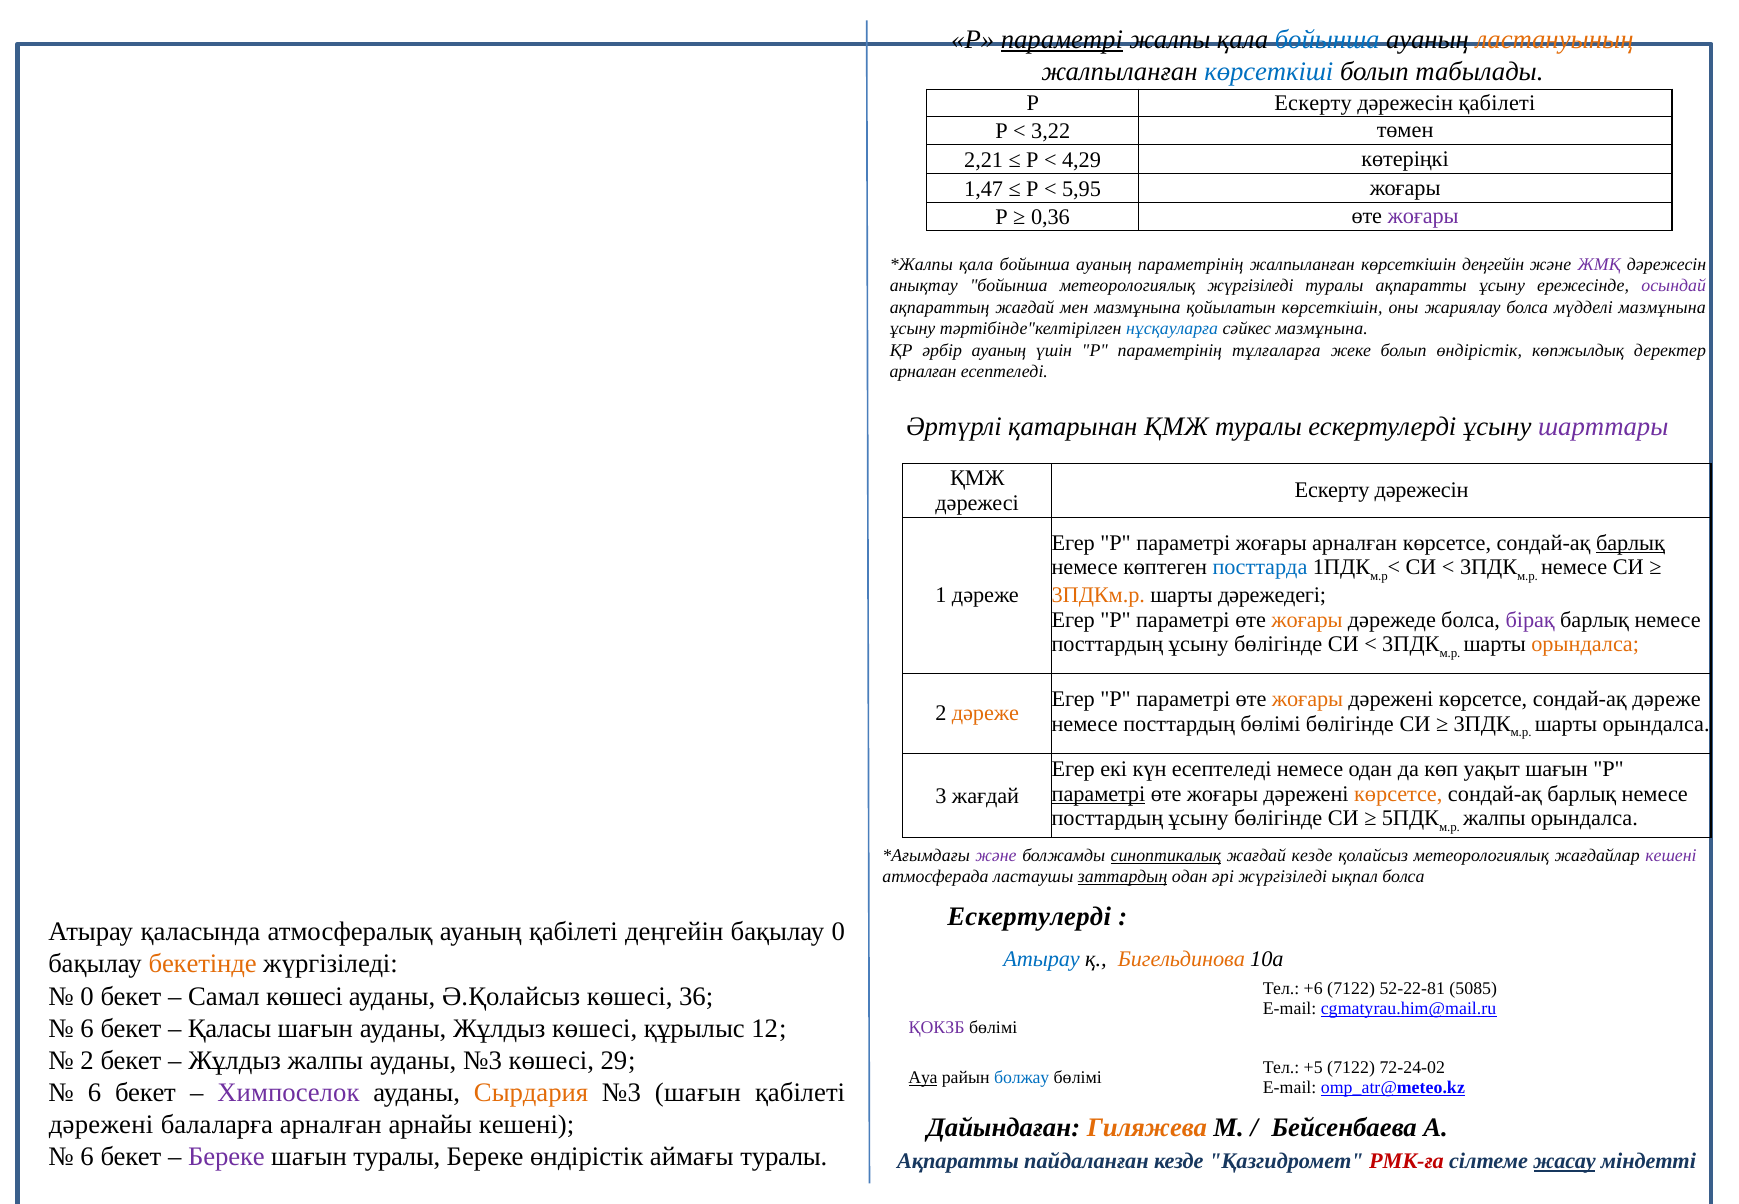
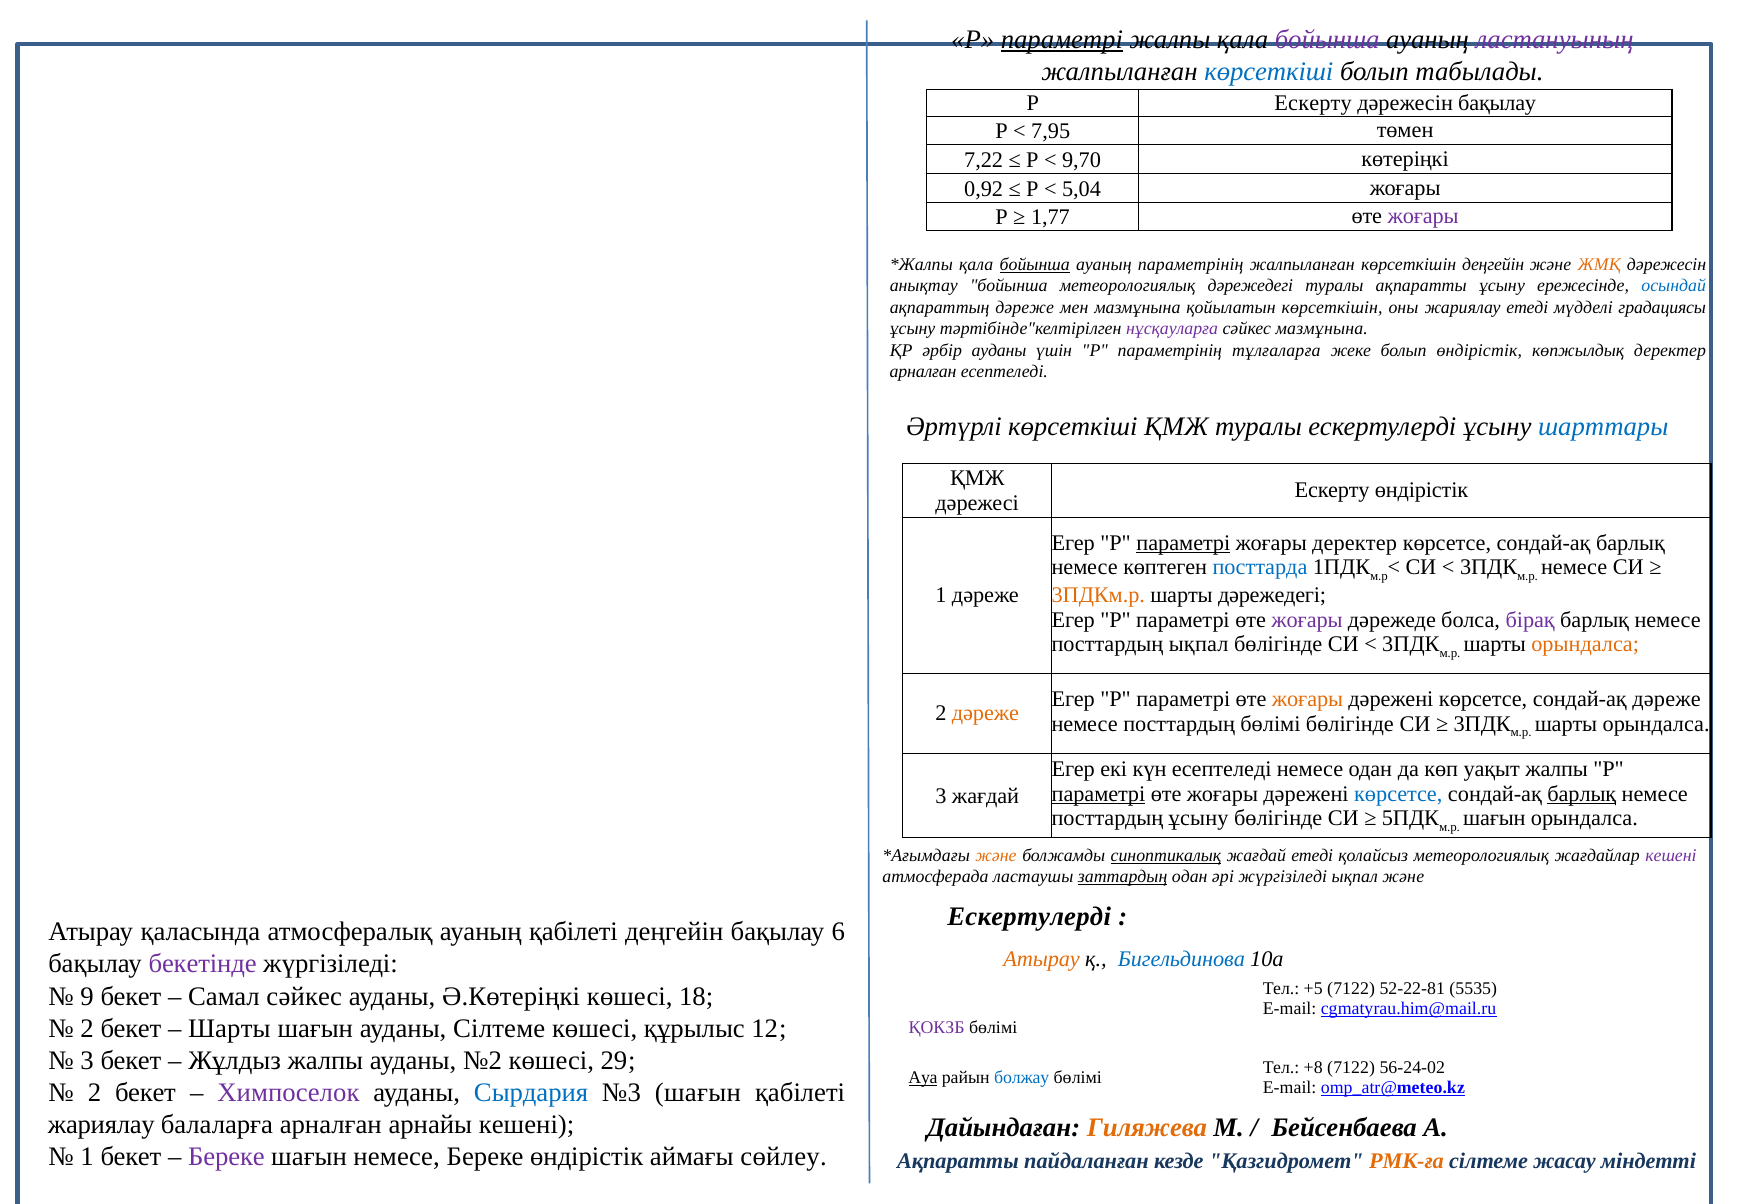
бойынша at (1327, 39) colour: blue -> purple
ластануының colour: orange -> purple
дәрежесін қабілеті: қабілеті -> бақылау
3,22: 3,22 -> 7,95
2,21: 2,21 -> 7,22
4,29: 4,29 -> 9,70
1,47: 1,47 -> 0,92
5,95: 5,95 -> 5,04
0,36: 0,36 -> 1,77
бойынша at (1035, 265) underline: none -> present
ЖМҚ colour: purple -> orange
метеорологиялық жүргізіледі: жүргізіледі -> дәрежедегі
осындай colour: purple -> blue
ақпараттың жағдай: жағдай -> дәреже
жариялау болса: болса -> етеді
мүдделі мазмұнына: мазмұнына -> градациясы
нұсқауларға colour: blue -> purple
әрбір ауаның: ауаның -> ауданы
Әртүрлі қатарынан: қатарынан -> көрсеткіші
шарттары colour: purple -> blue
дәрежесін at (1422, 491): дәрежесін -> өндірістік
параметрі at (1183, 543) underline: none -> present
жоғары арналған: арналған -> деректер
барлық at (1630, 543) underline: present -> none
жоғары at (1307, 620) colour: orange -> purple
ұсыну at (1199, 645): ұсыну -> ықпал
уақыт шағын: шағын -> жалпы
көрсетсе at (1398, 794) colour: orange -> blue
барлық at (1582, 794) underline: none -> present
жалпы at (1494, 818): жалпы -> шағын
және at (996, 856) colour: purple -> orange
жағдай кезде: кезде -> етеді
ықпал болса: болса -> және
бақылау 0: 0 -> 6
Атырау at (1042, 959) colour: blue -> orange
Бигельдинова colour: orange -> blue
бекетінде colour: orange -> purple
+6: +6 -> +5
5085: 5085 -> 5535
0 at (87, 996): 0 -> 9
Самал көшесі: көшесі -> сәйкес
Ә.Қолайсыз: Ә.Қолайсыз -> Ә.Көтеріңкі
36: 36 -> 18
6 at (87, 1028): 6 -> 2
Қаласы at (230, 1028): Қаласы -> Шарты
ауданы Жұлдыз: Жұлдыз -> Сілтеме
2 at (87, 1060): 2 -> 3
ауданы №3: №3 -> №2
+5: +5 -> +8
72-24-02: 72-24-02 -> 56-24-02
6 at (94, 1093): 6 -> 2
Сырдария colour: orange -> blue
дәрежені at (101, 1125): дәрежені -> жариялау
6 at (87, 1157): 6 -> 1
шағын туралы: туралы -> немесе
аймағы туралы: туралы -> сөйлеу
РМК-ға colour: red -> orange
жасау underline: present -> none
